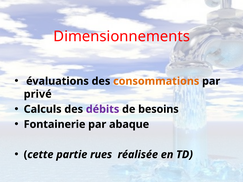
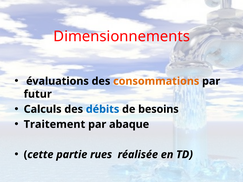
privé: privé -> futur
débits colour: purple -> blue
Fontainerie: Fontainerie -> Traitement
